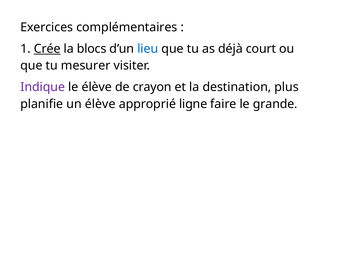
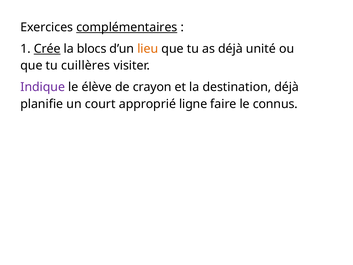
complémentaires underline: none -> present
lieu colour: blue -> orange
court: court -> unité
mesurer: mesurer -> cuillères
destination plus: plus -> déjà
un élève: élève -> court
grande: grande -> connus
